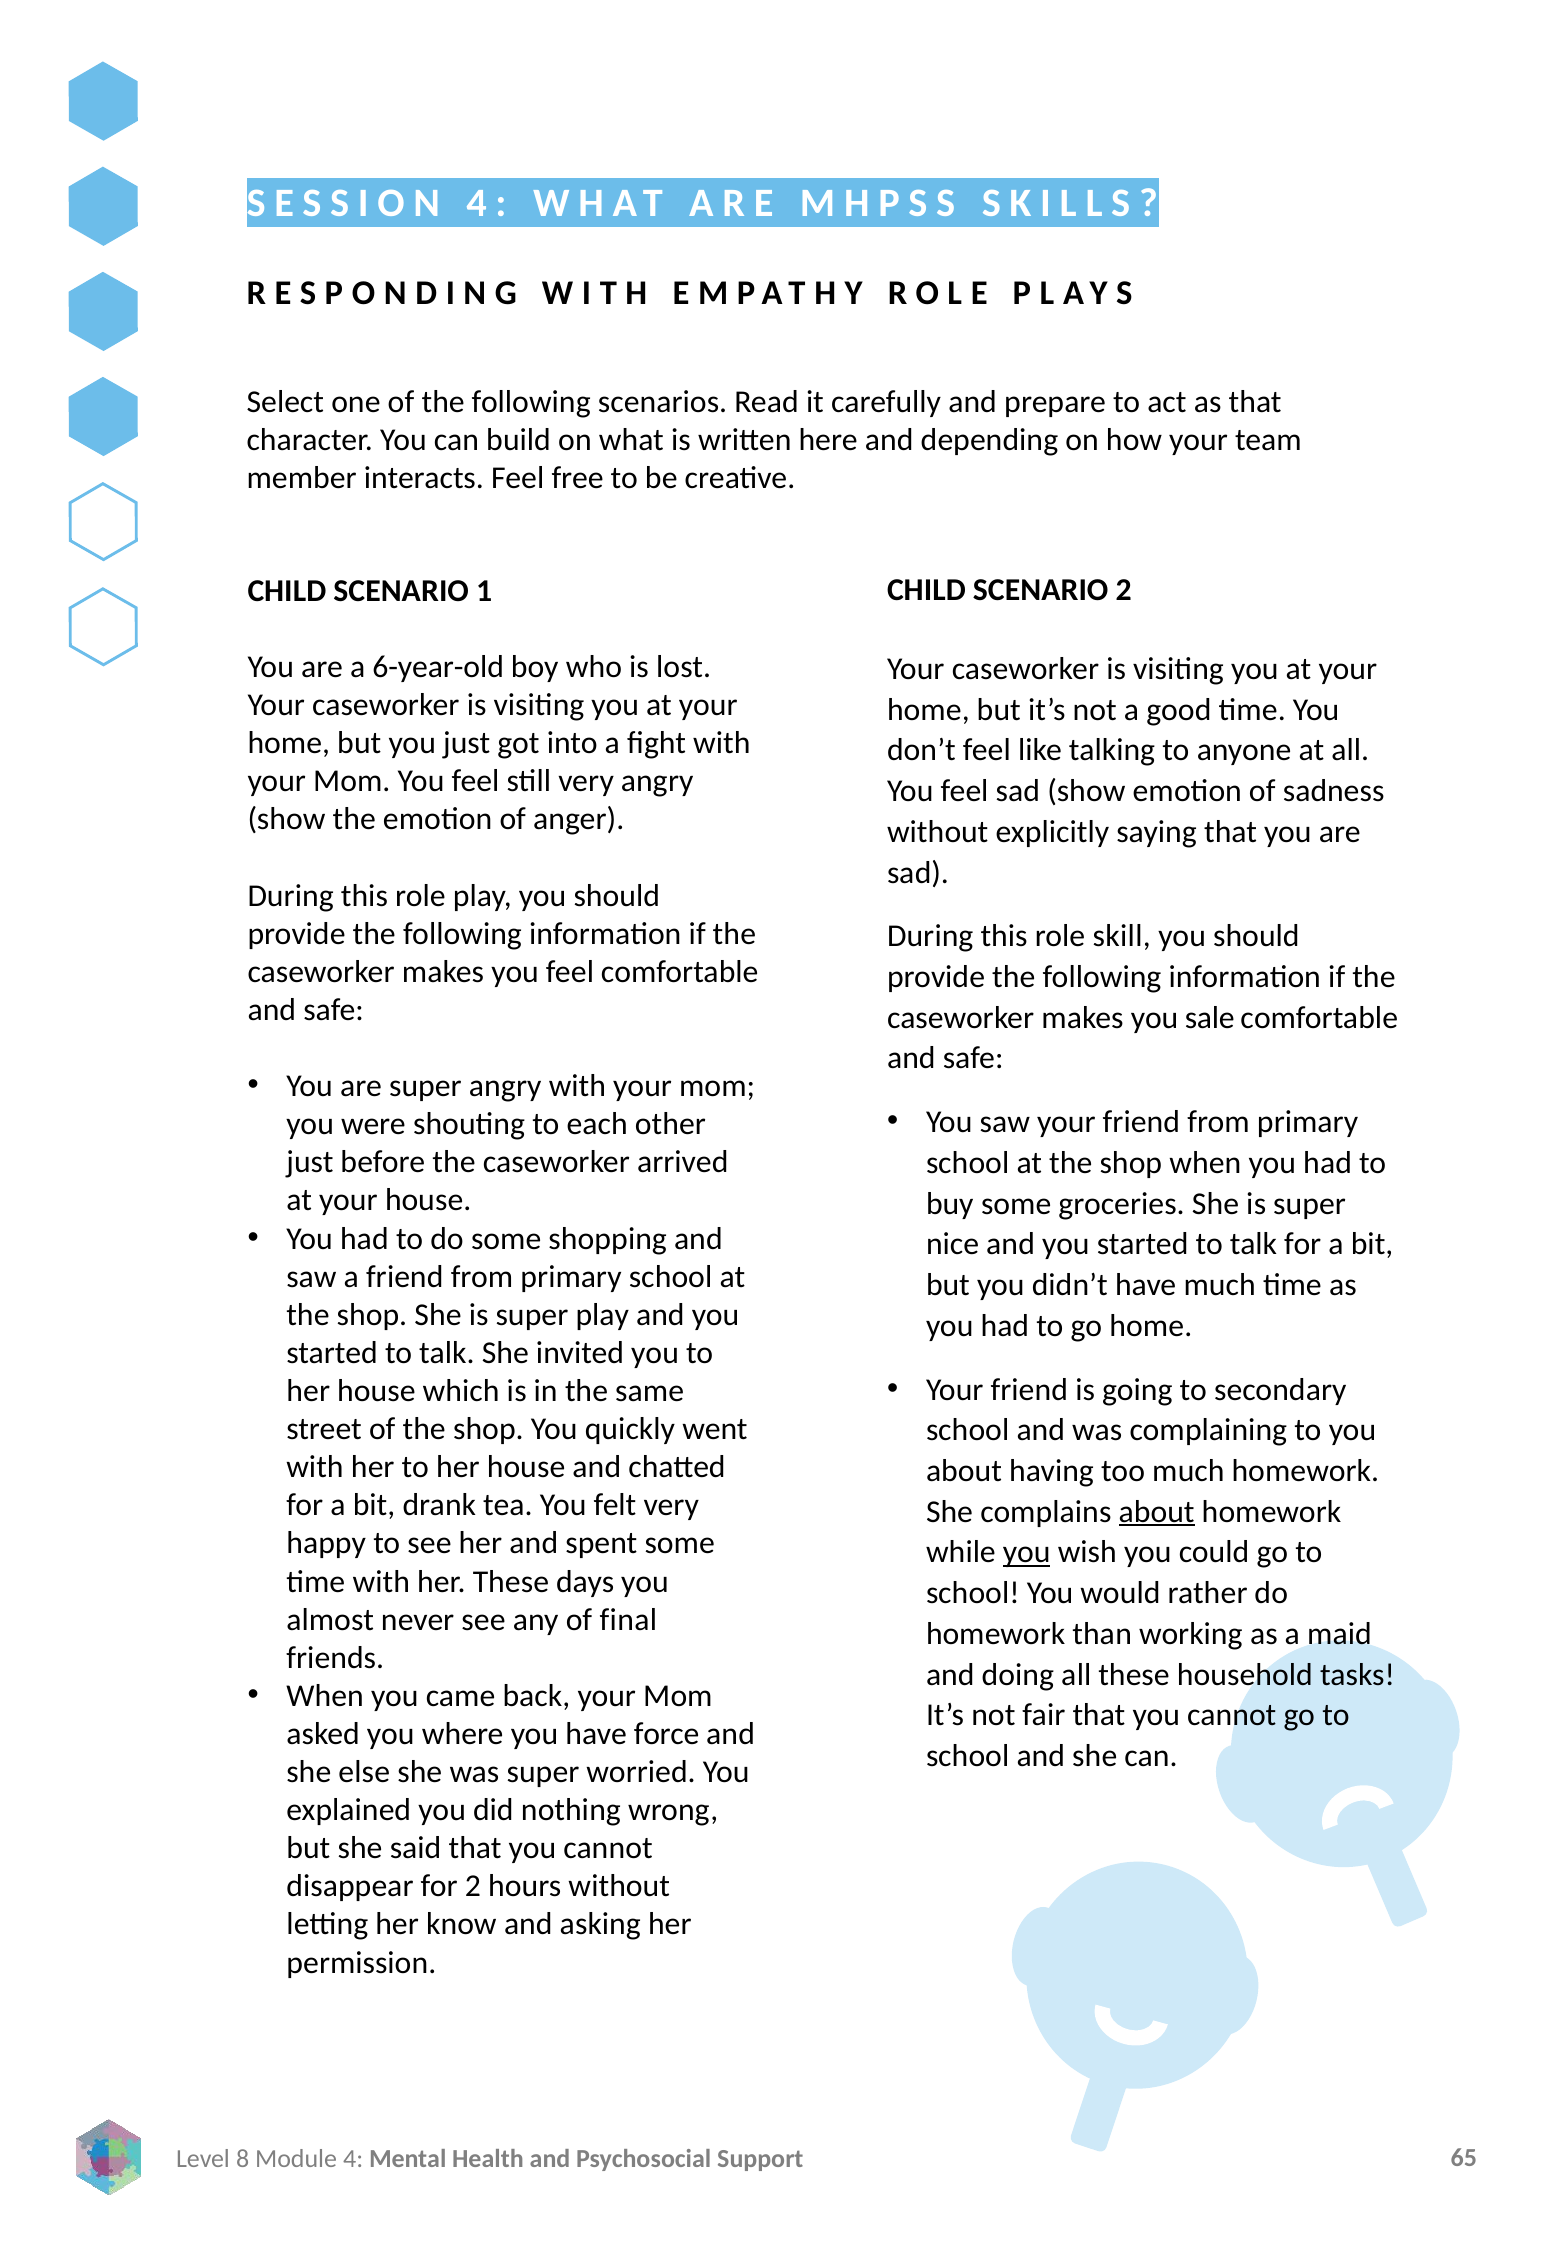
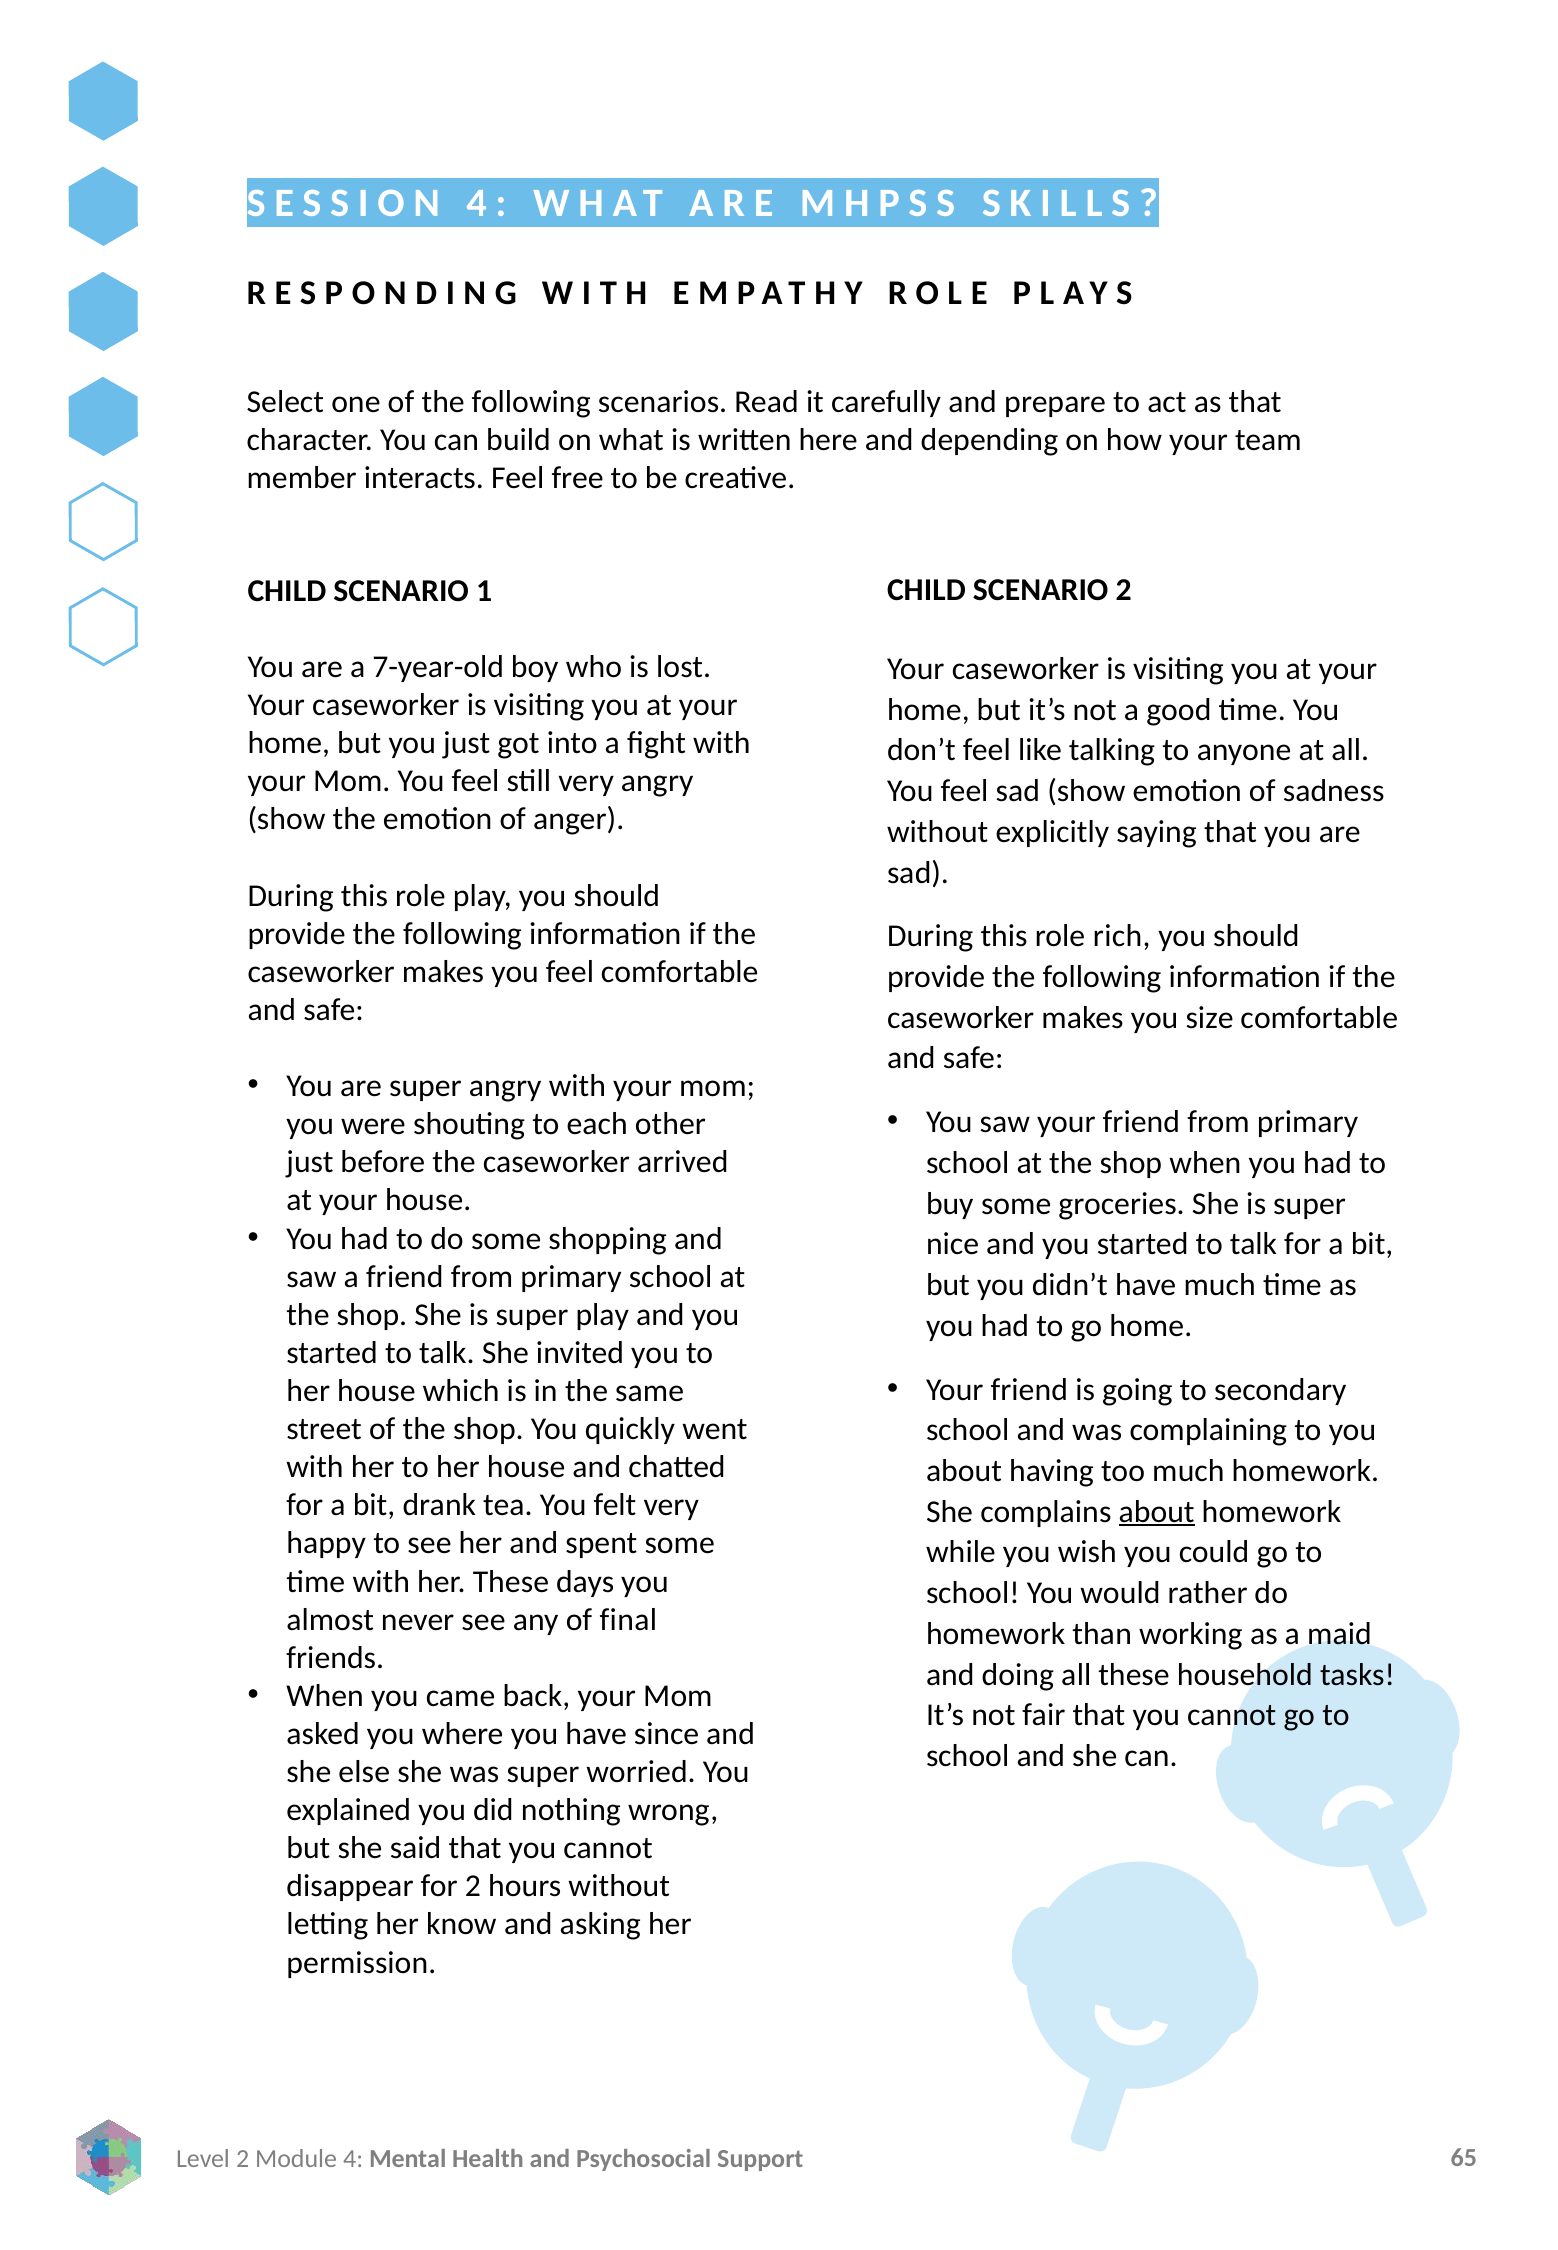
6-year-old: 6-year-old -> 7-year-old
skill: skill -> rich
sale: sale -> size
you at (1027, 1553) underline: present -> none
force: force -> since
8 at (243, 2159): 8 -> 2
